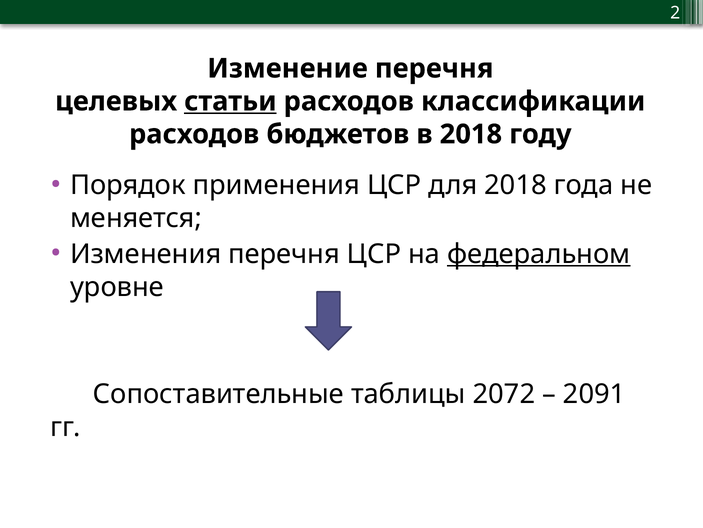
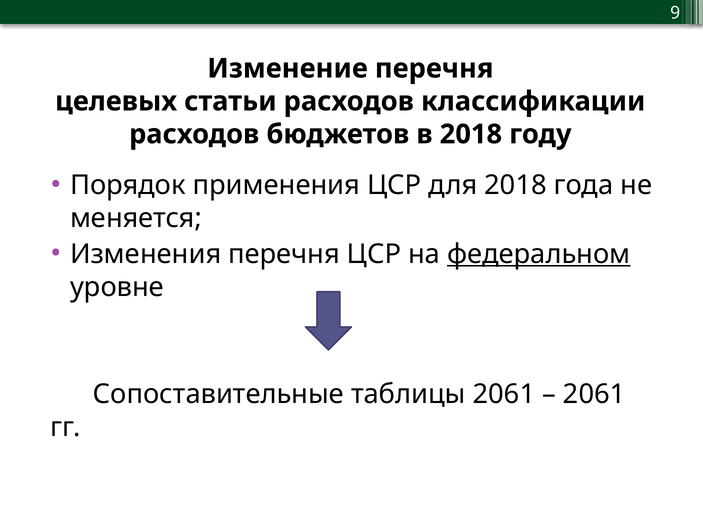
2: 2 -> 9
статьи underline: present -> none
таблицы 2072: 2072 -> 2061
2091 at (594, 394): 2091 -> 2061
